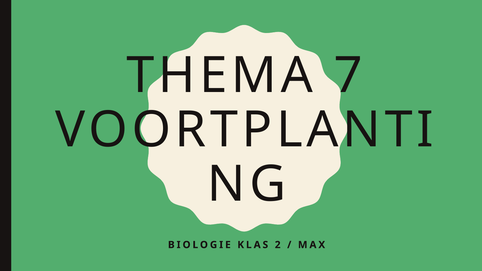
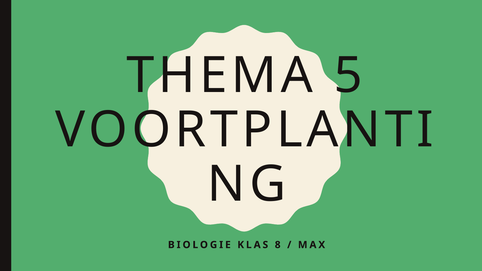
7: 7 -> 5
2: 2 -> 8
